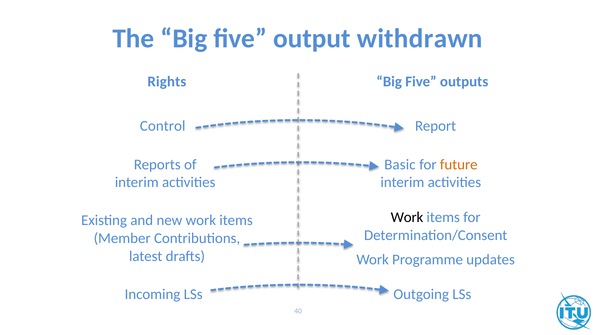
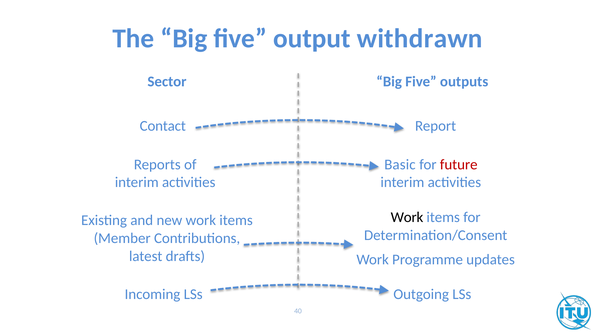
Rights: Rights -> Sector
Control: Control -> Contact
future colour: orange -> red
